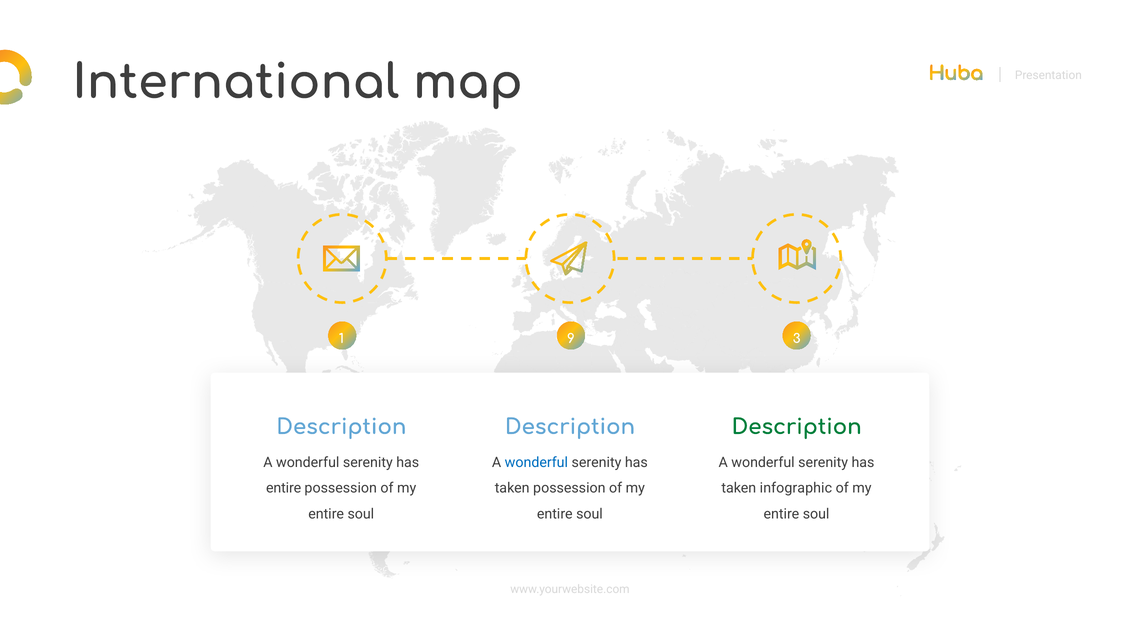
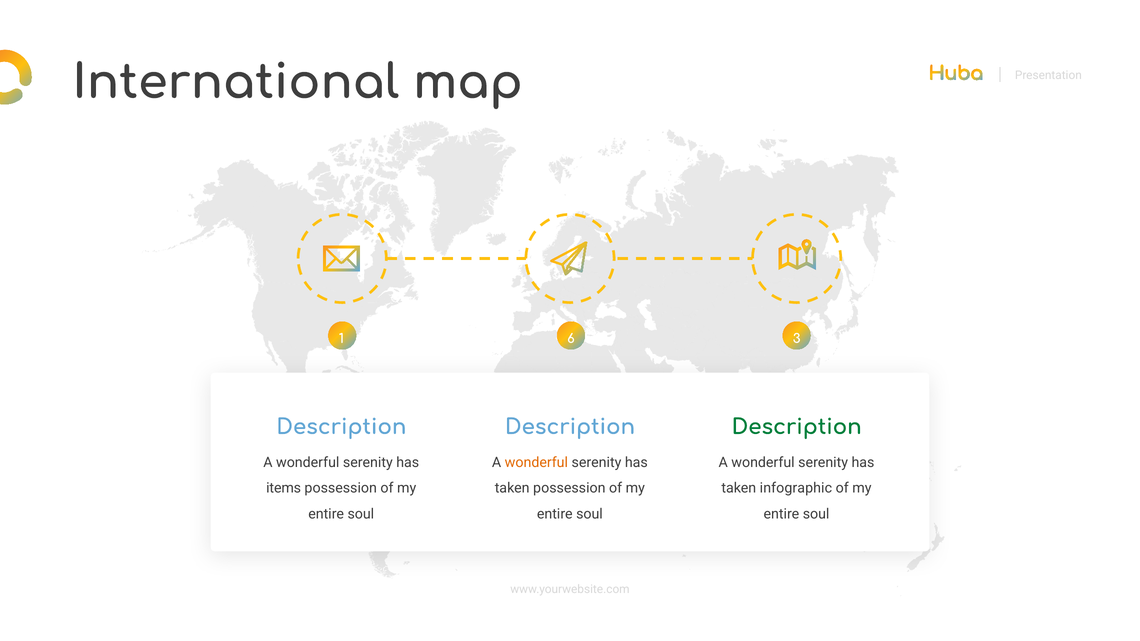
9: 9 -> 6
wonderful at (536, 463) colour: blue -> orange
entire at (284, 488): entire -> items
